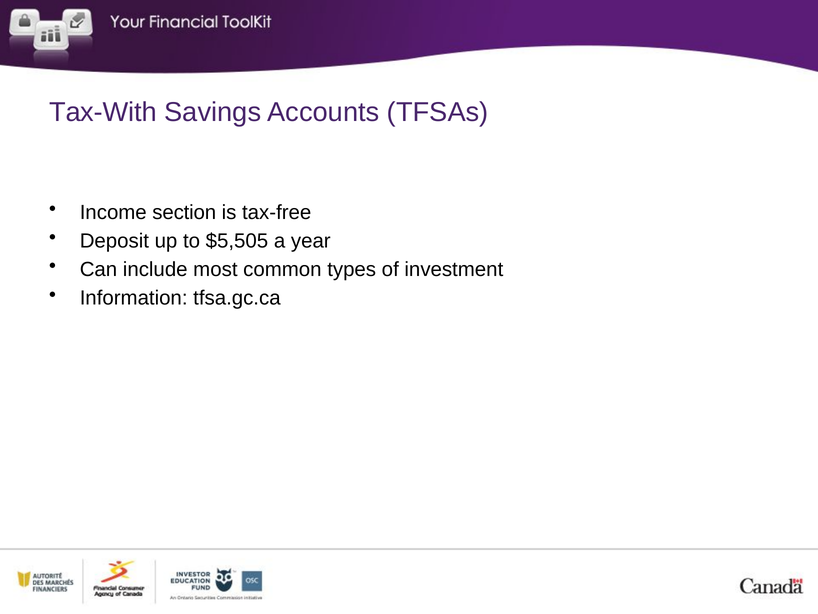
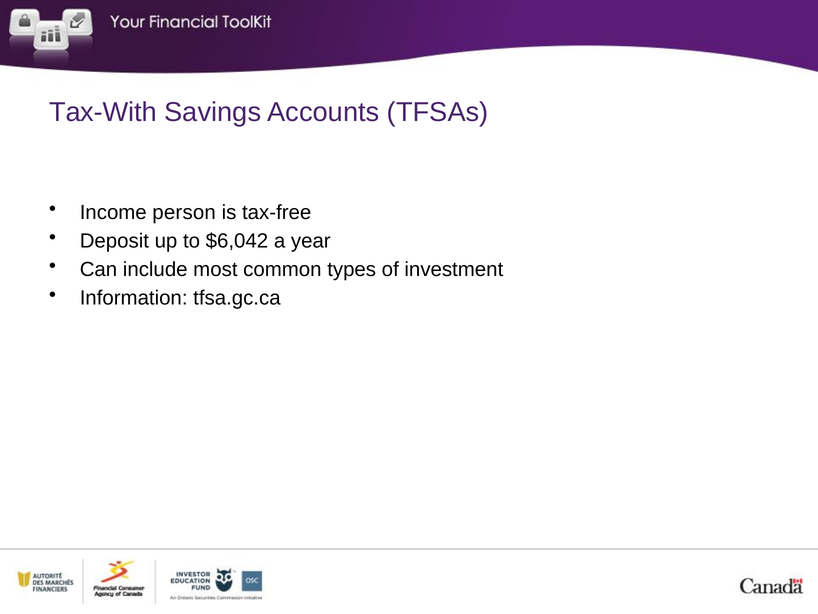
section: section -> person
$5,505: $5,505 -> $6,042
